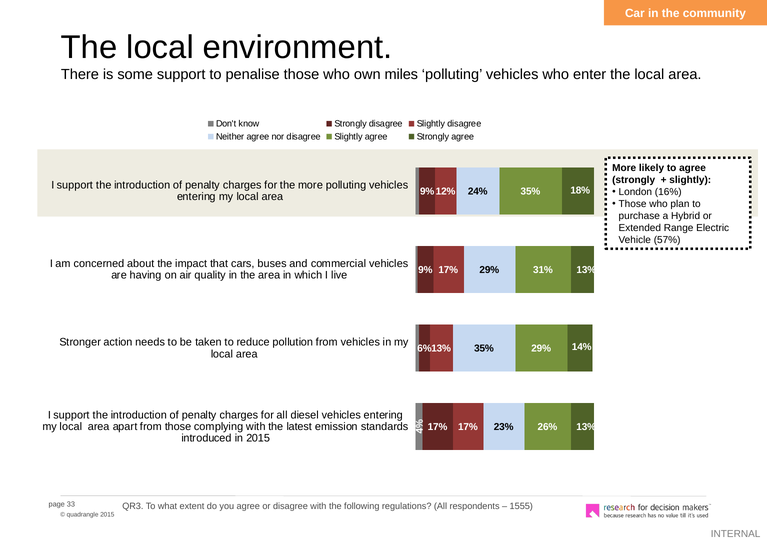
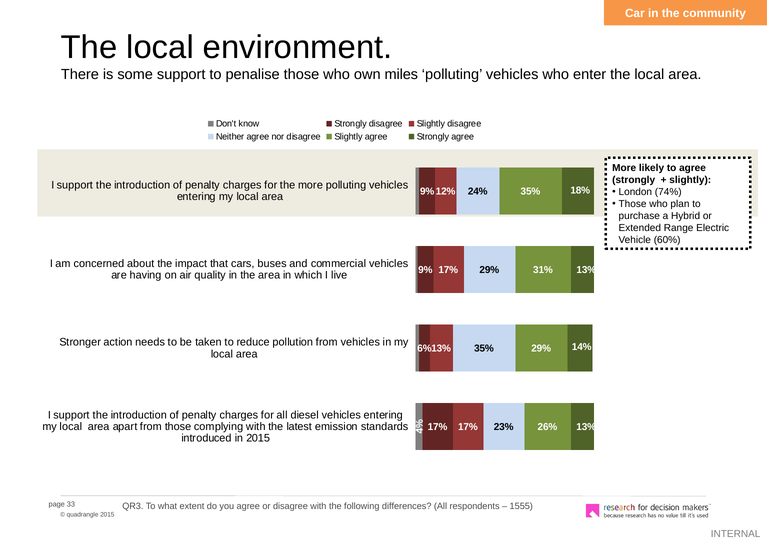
16%: 16% -> 74%
57%: 57% -> 60%
regulations: regulations -> differences
